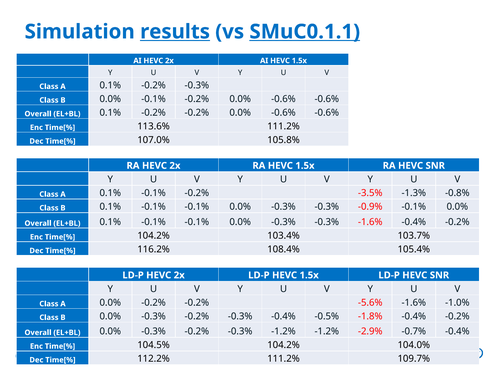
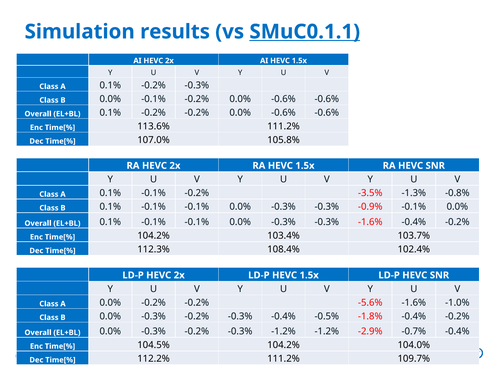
results underline: present -> none
116.2%: 116.2% -> 112.3%
105.4%: 105.4% -> 102.4%
